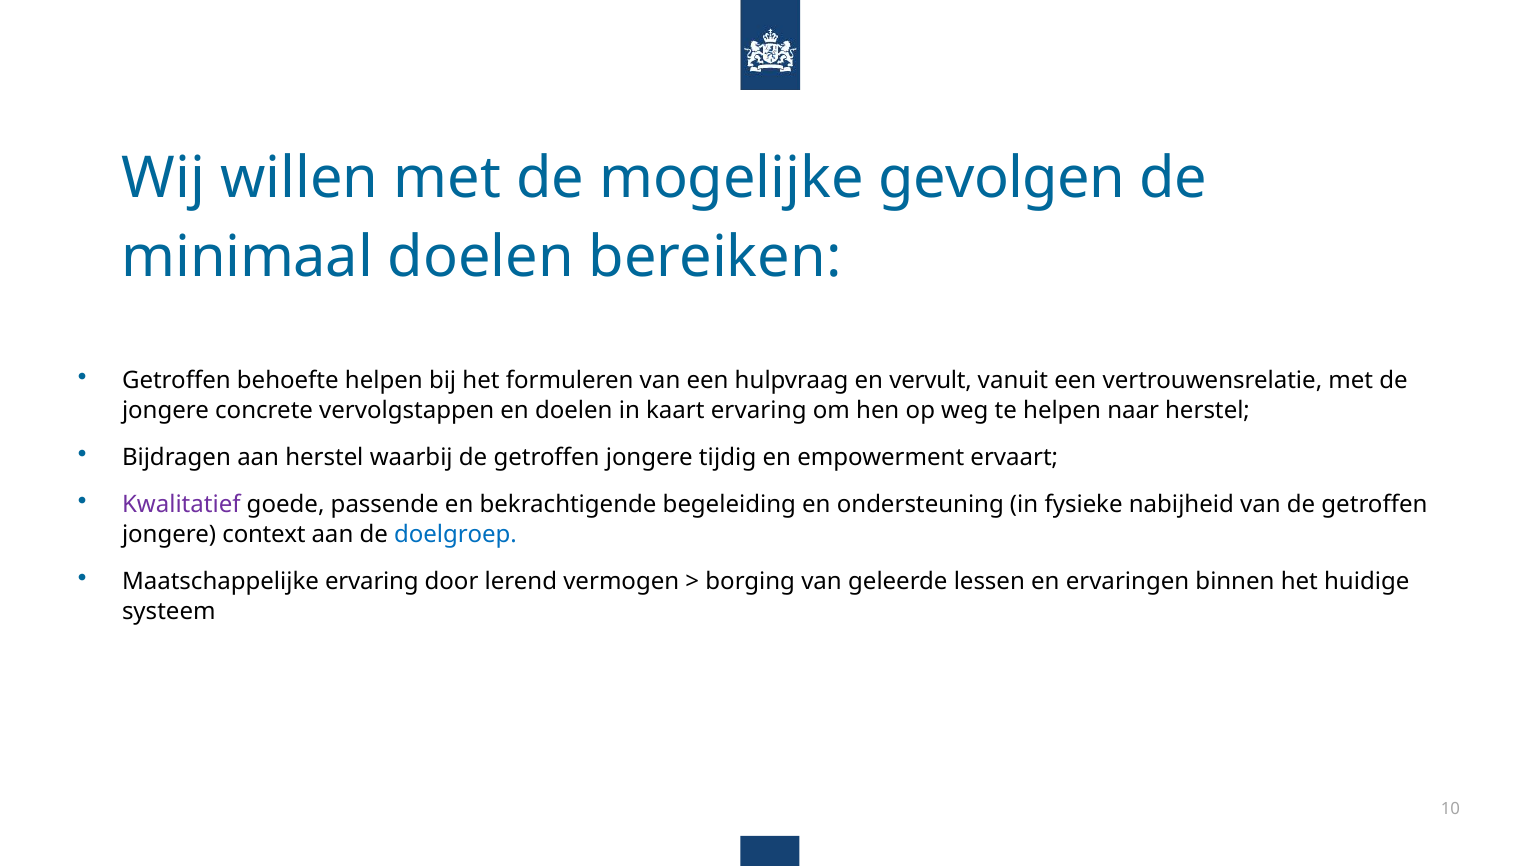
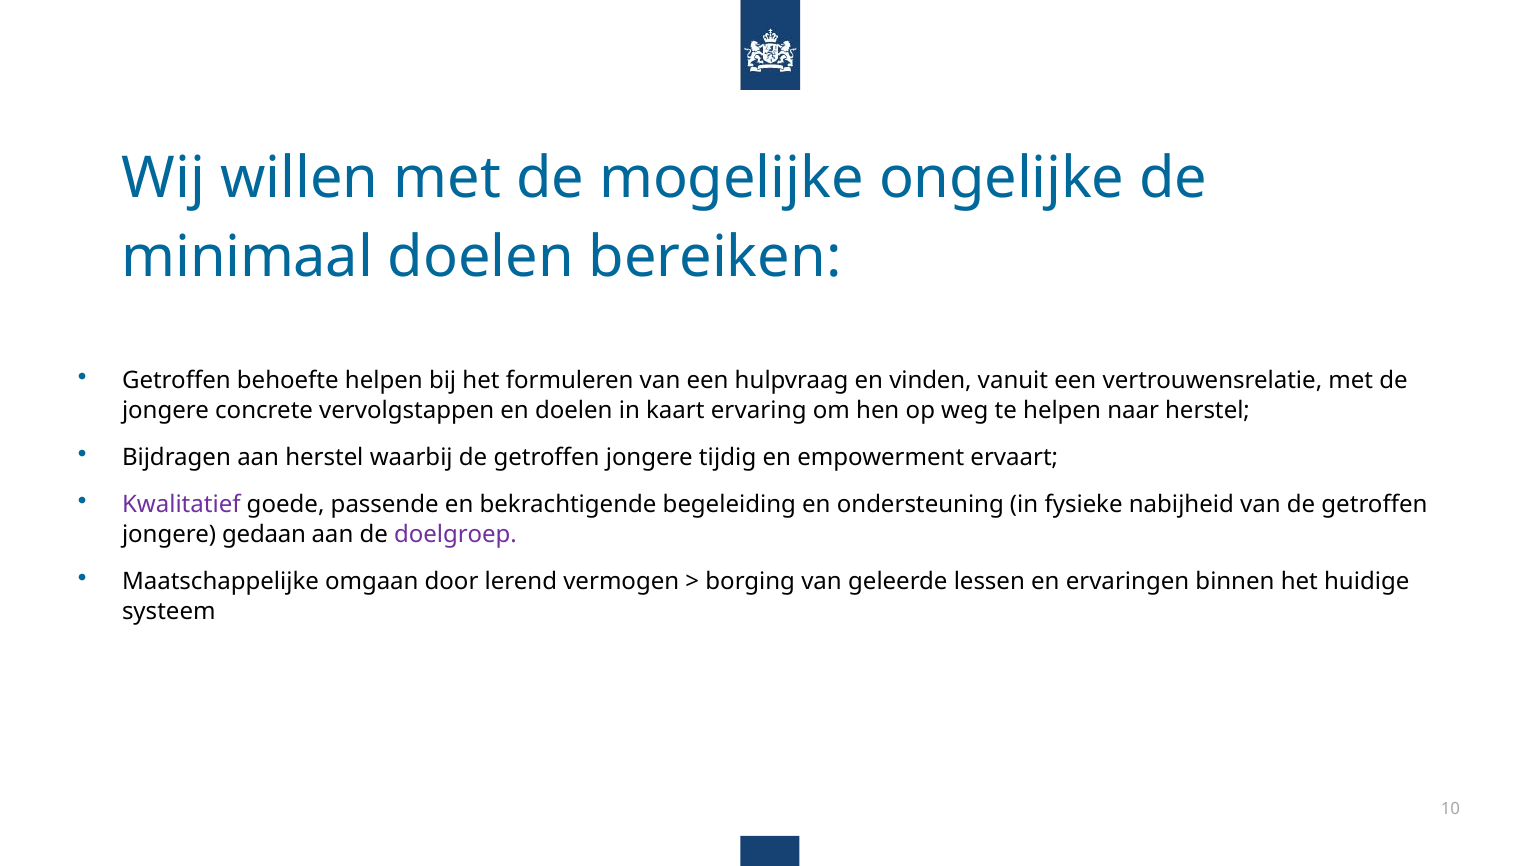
gevolgen: gevolgen -> ongelijke
vervult: vervult -> vinden
context: context -> gedaan
doelgroep colour: blue -> purple
Maatschappelijke ervaring: ervaring -> omgaan
